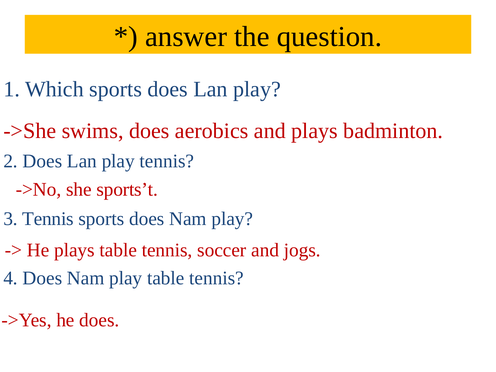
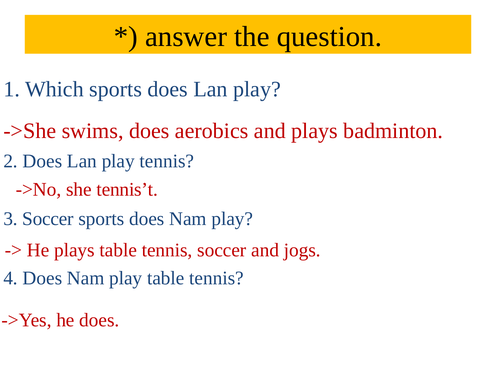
sports’t: sports’t -> tennis’t
3 Tennis: Tennis -> Soccer
